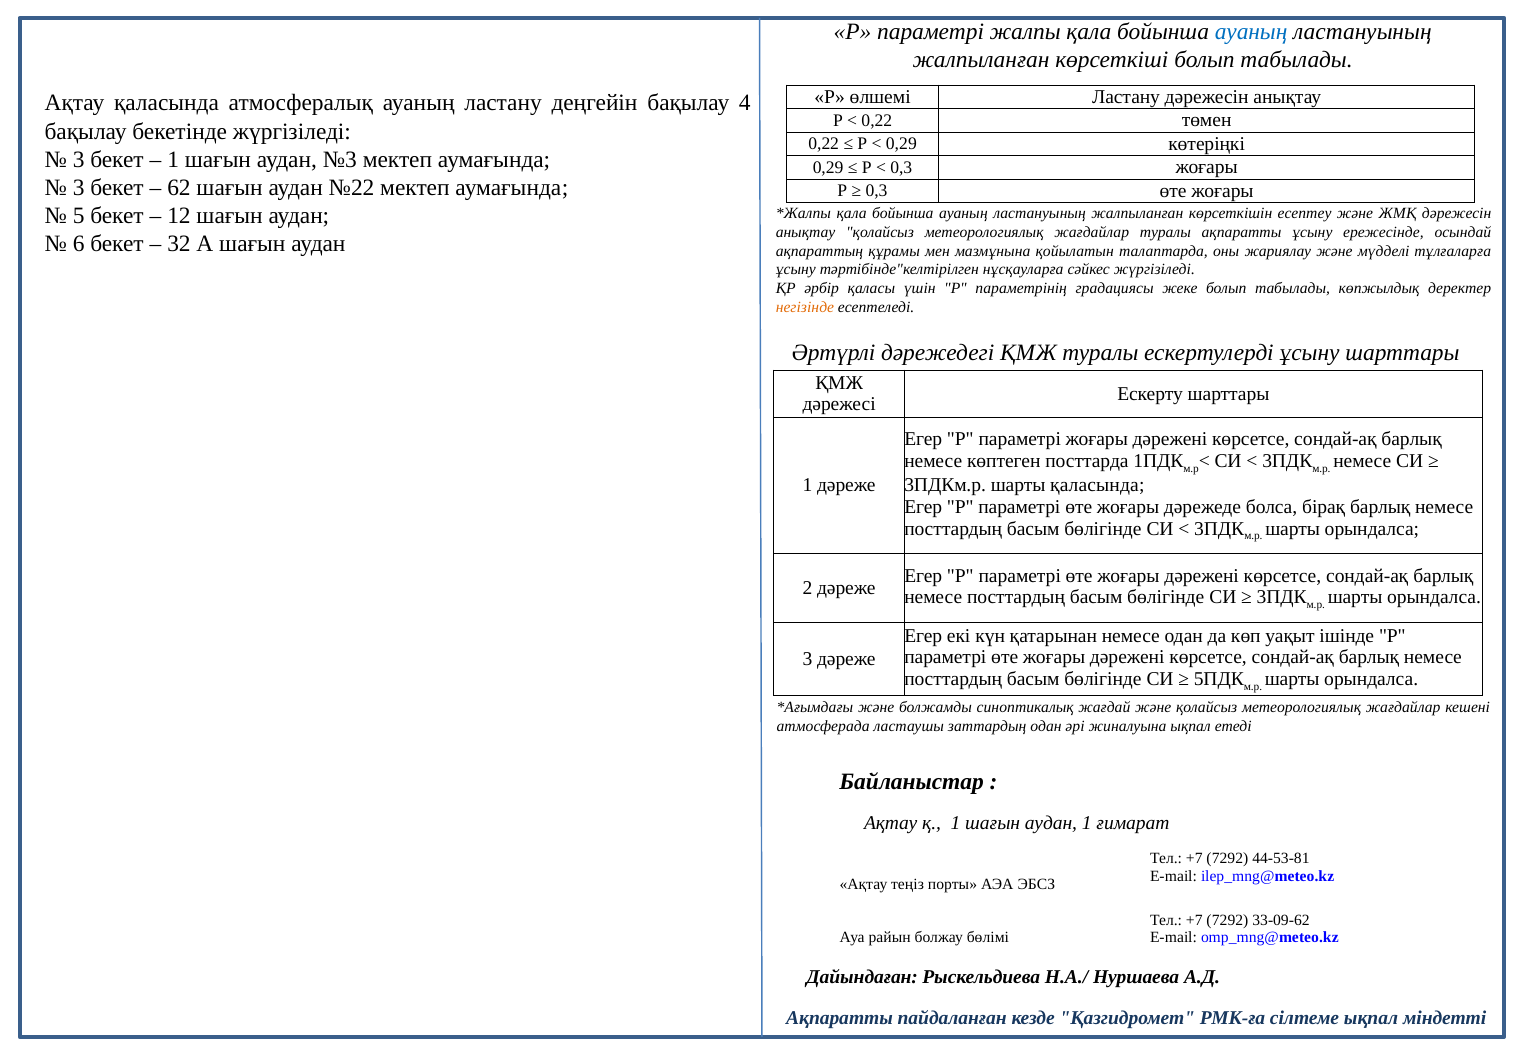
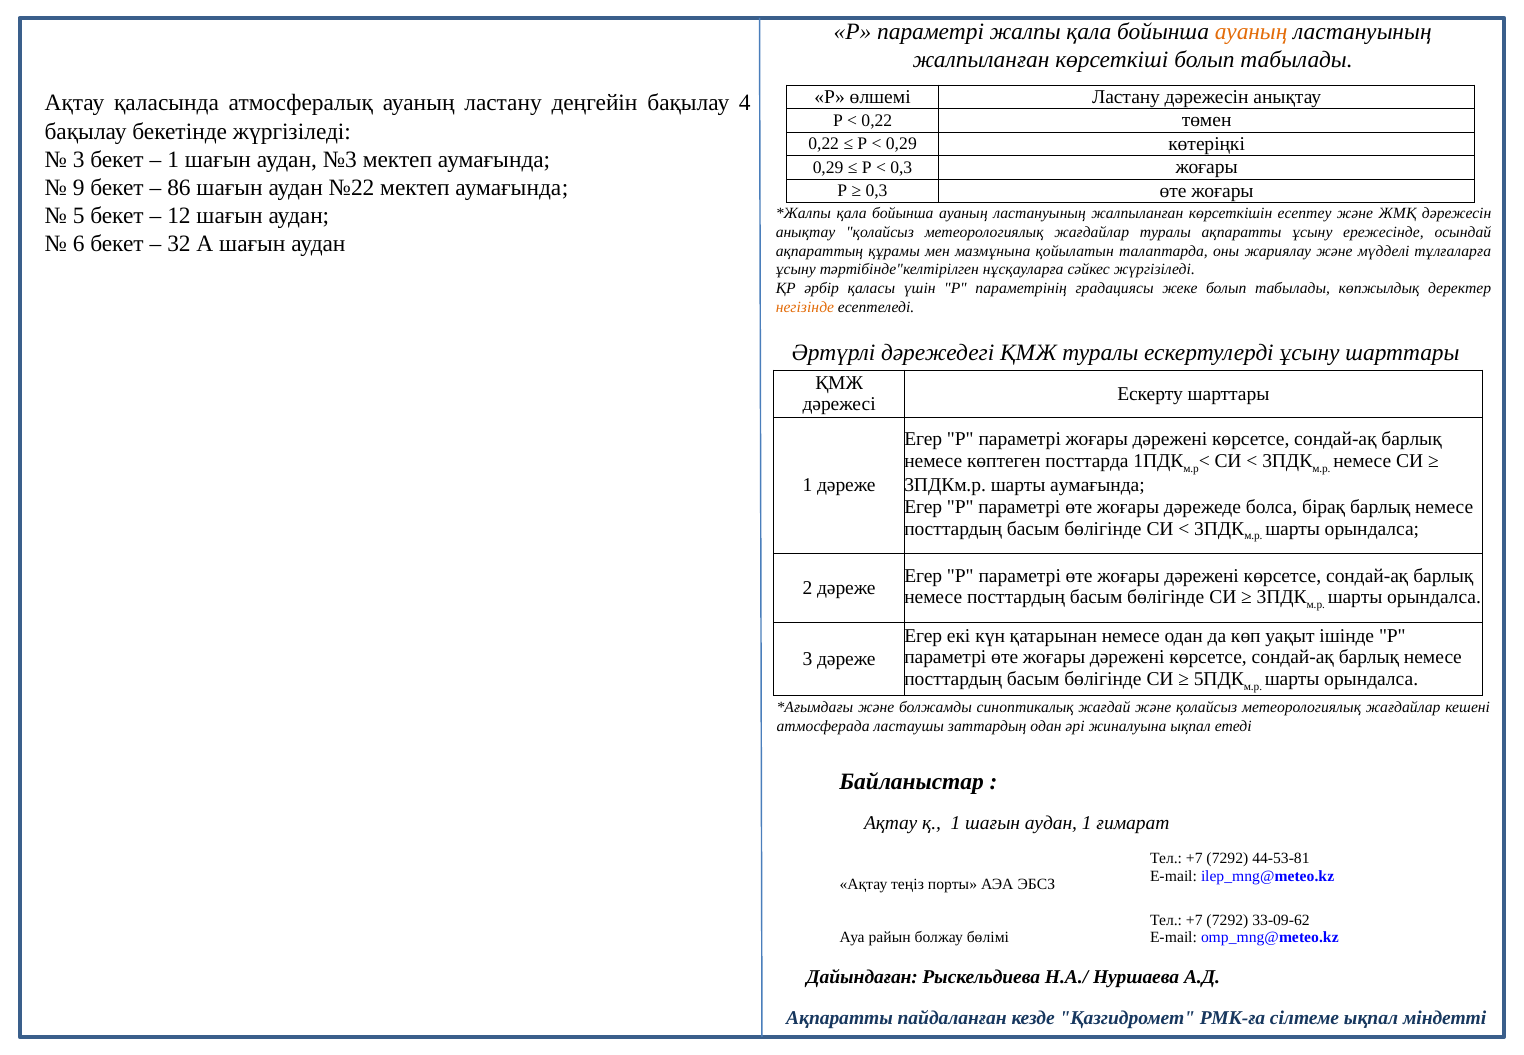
ауаның at (1251, 32) colour: blue -> orange
3 at (79, 188): 3 -> 9
62: 62 -> 86
шарты қаласында: қаласында -> аумағында
